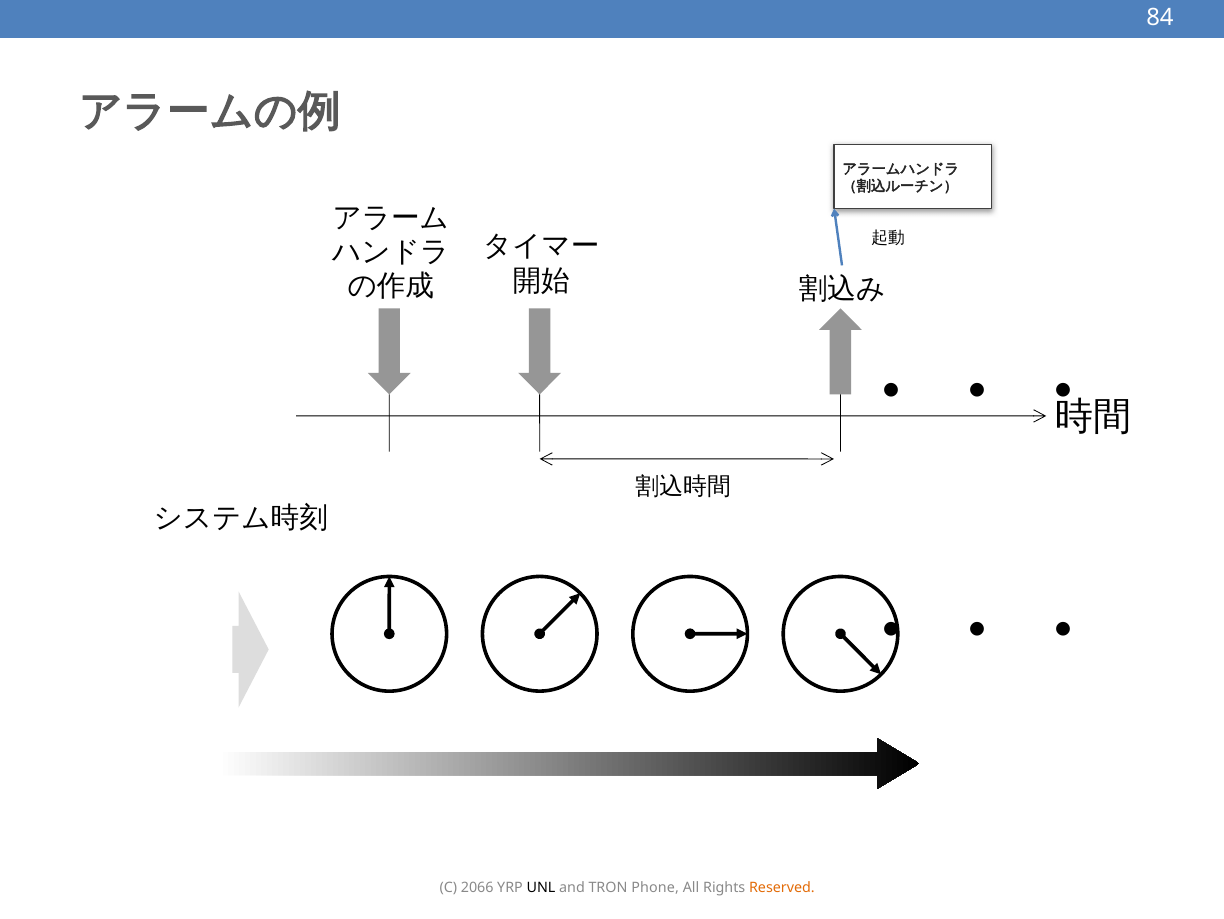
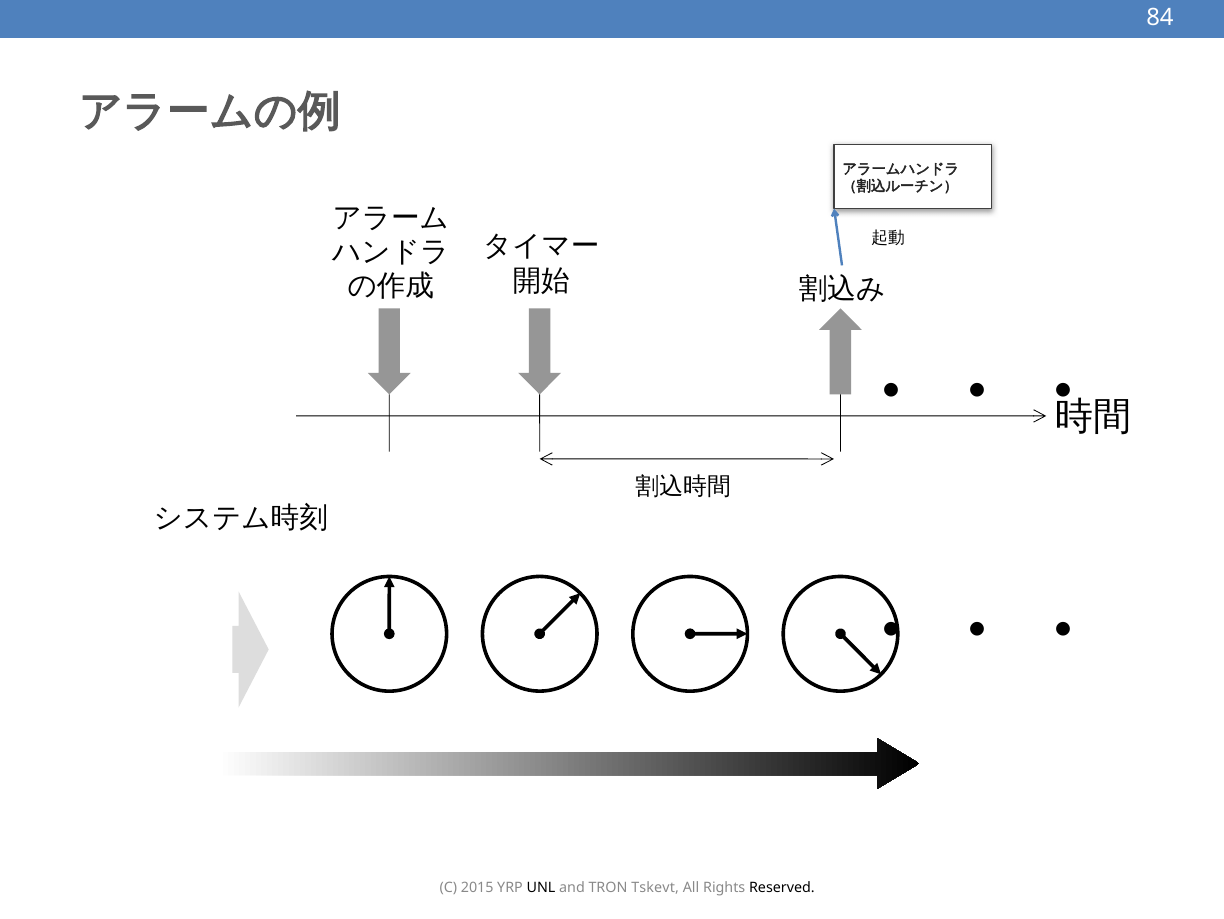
2066: 2066 -> 2015
Phone: Phone -> Tskevt
Reserved colour: orange -> black
